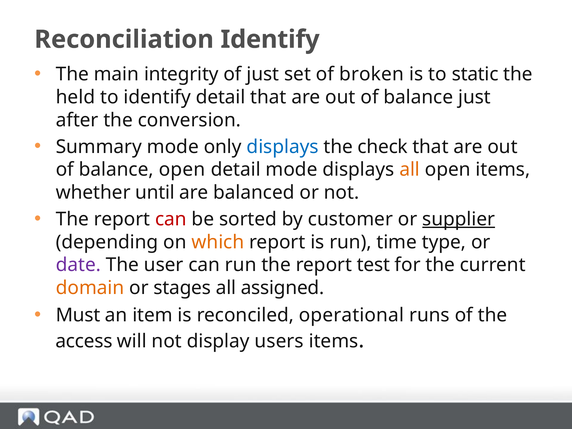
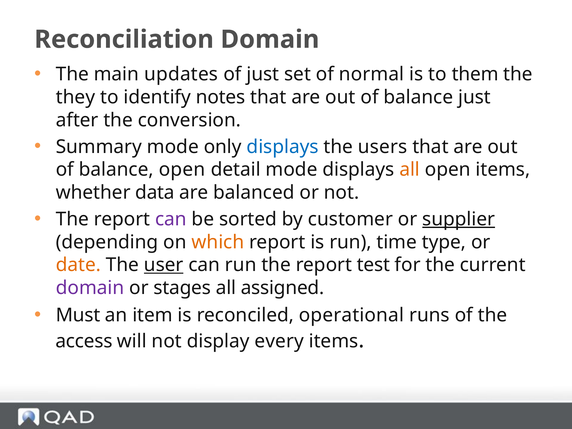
Reconciliation Identify: Identify -> Domain
integrity: integrity -> updates
broken: broken -> normal
static: static -> them
held: held -> they
identify detail: detail -> notes
check: check -> users
until: until -> data
can at (171, 219) colour: red -> purple
date colour: purple -> orange
user underline: none -> present
domain at (90, 288) colour: orange -> purple
users: users -> every
